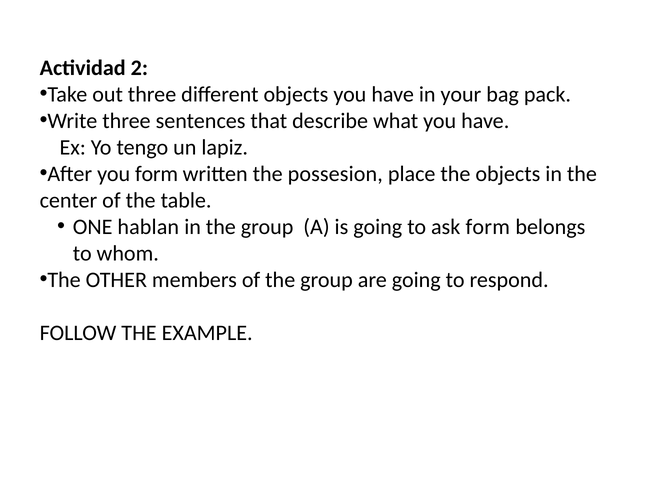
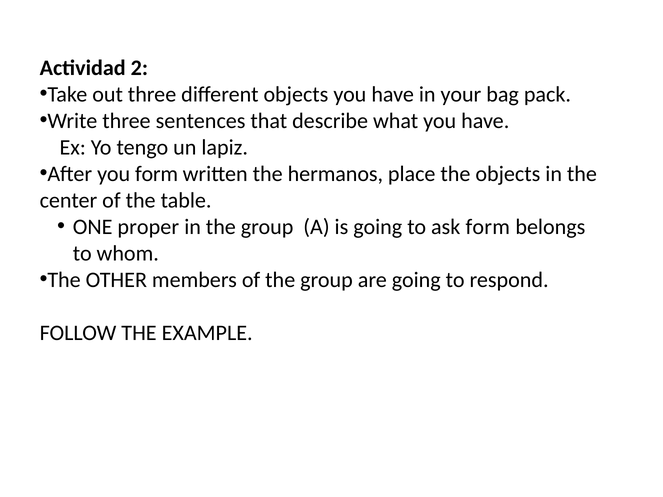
possesion: possesion -> hermanos
hablan: hablan -> proper
